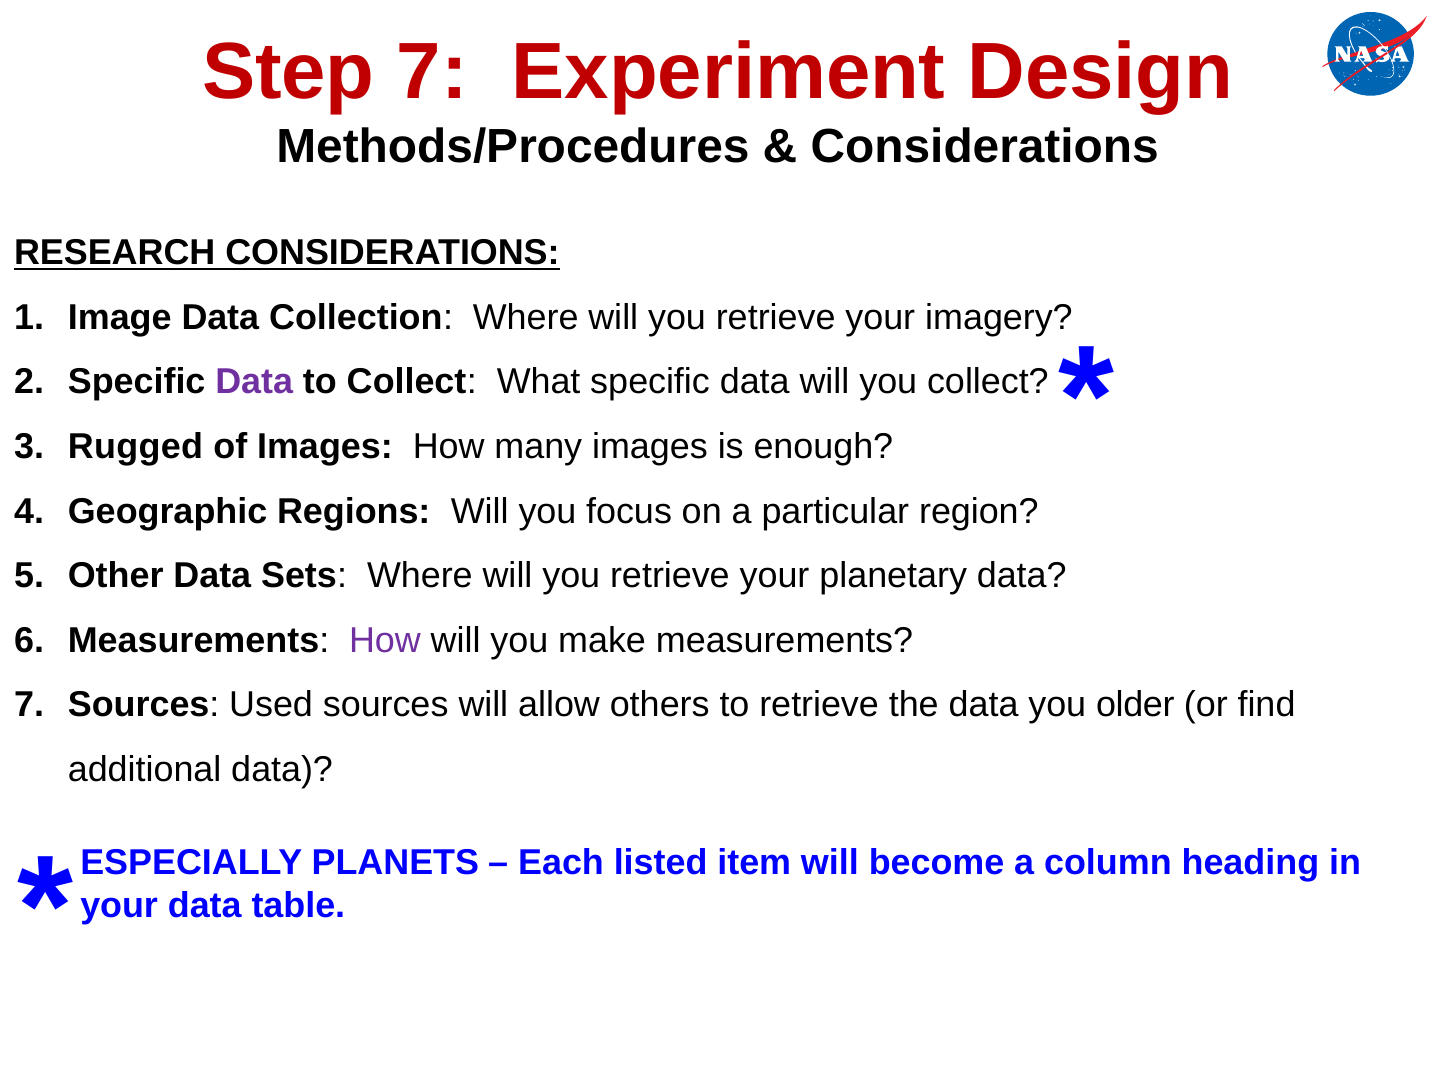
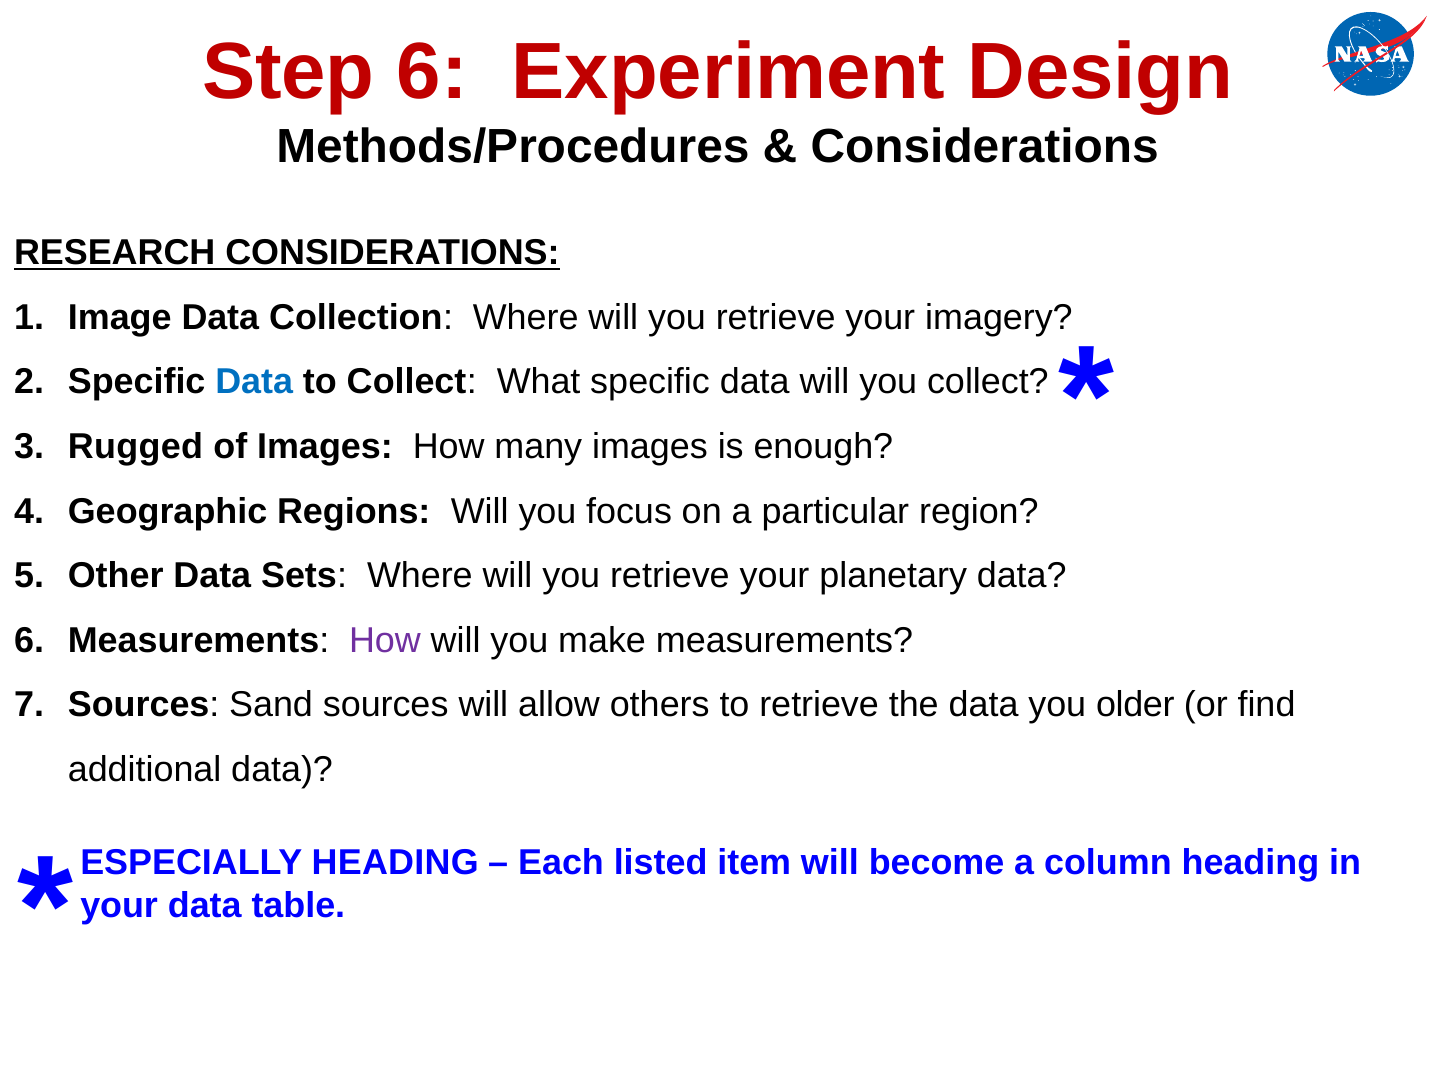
Step 7: 7 -> 6
Data at (254, 382) colour: purple -> blue
Used: Used -> Sand
ESPECIALLY PLANETS: PLANETS -> HEADING
